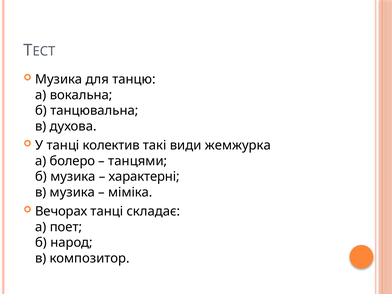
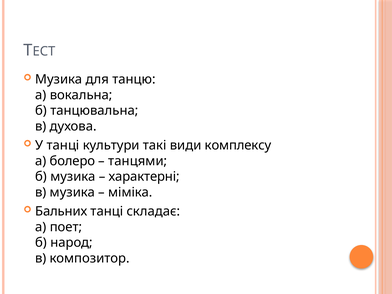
колектив: колектив -> культури
жемжурка: жемжурка -> комплексу
Вечорах: Вечорах -> Бальних
